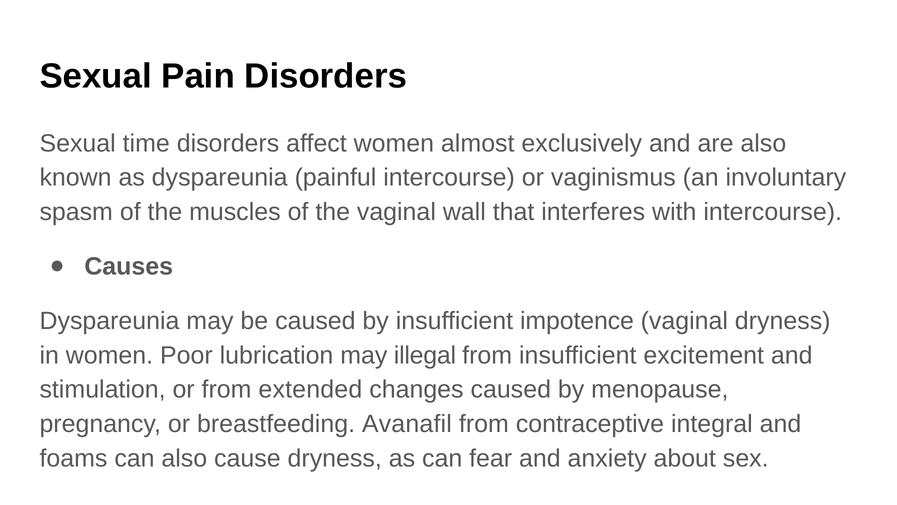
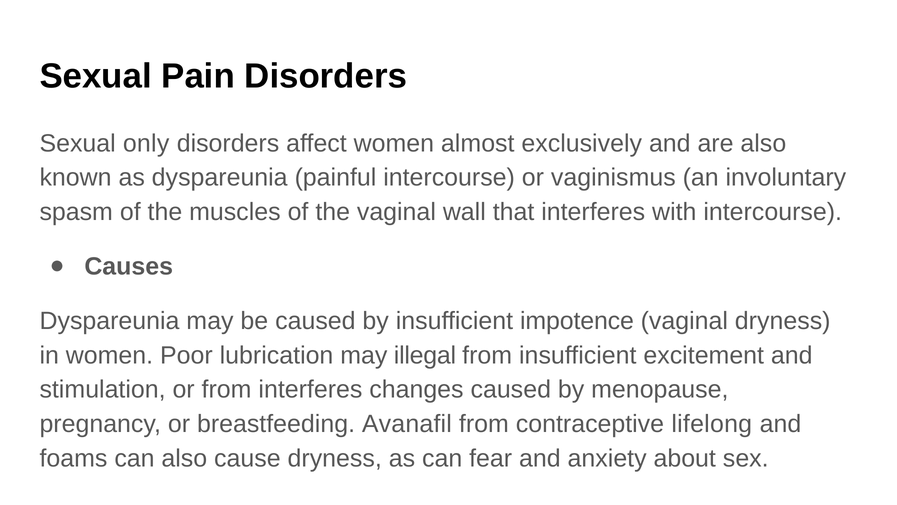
time: time -> only
from extended: extended -> interferes
integral: integral -> lifelong
